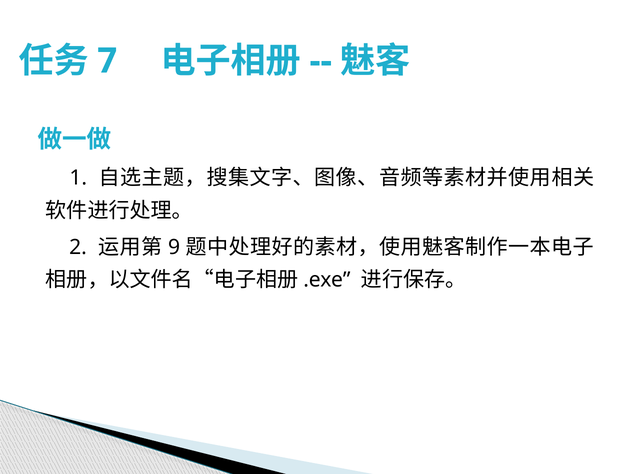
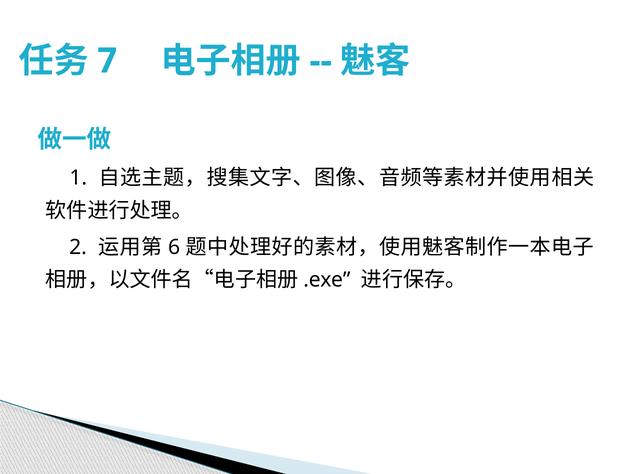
9: 9 -> 6
